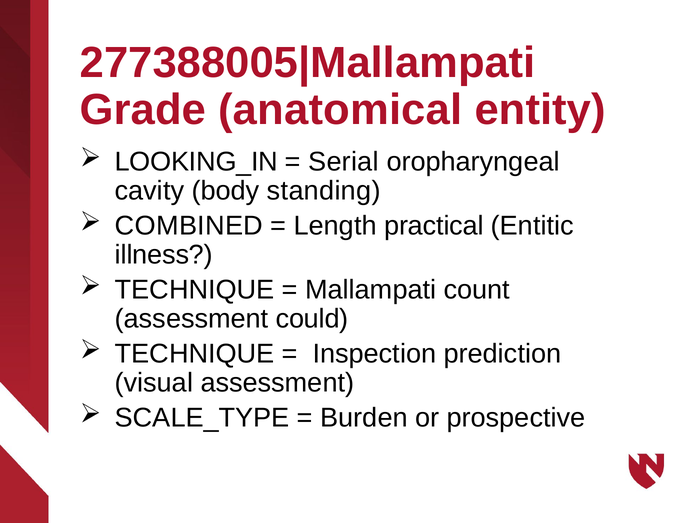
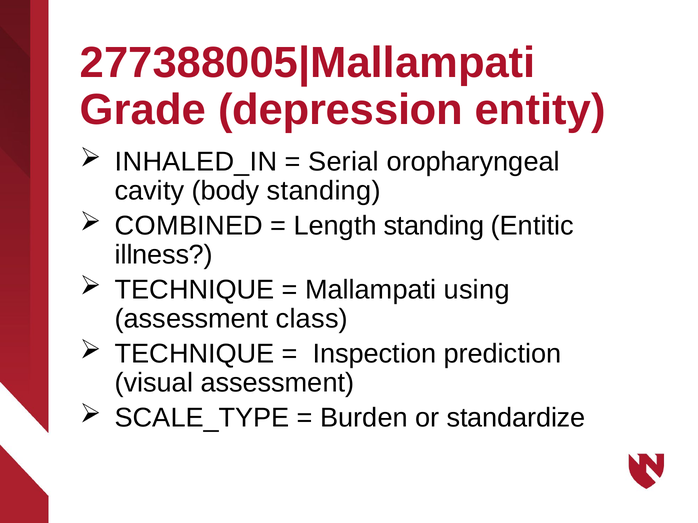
anatomical: anatomical -> depression
LOOKING_IN: LOOKING_IN -> INHALED_IN
Length practical: practical -> standing
count: count -> using
could: could -> class
prospective: prospective -> standardize
